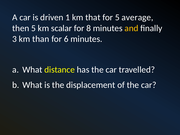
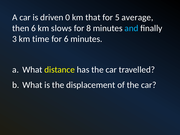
1: 1 -> 0
then 5: 5 -> 6
scalar: scalar -> slows
and colour: yellow -> light blue
than: than -> time
